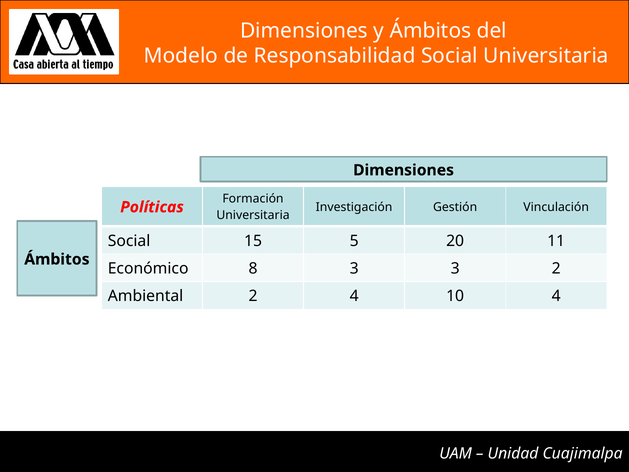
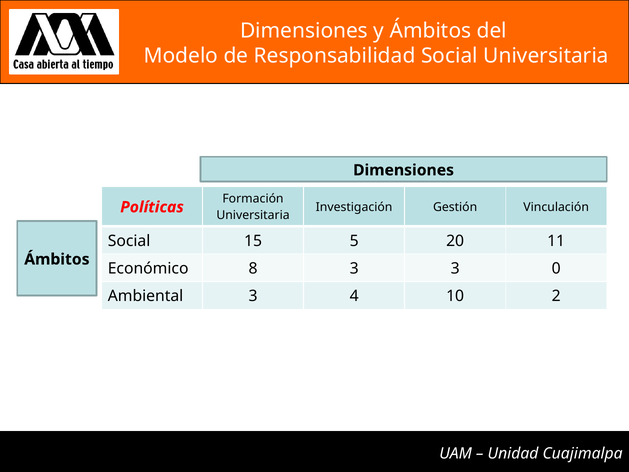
3 2: 2 -> 0
Ambiental 2: 2 -> 3
10 4: 4 -> 2
